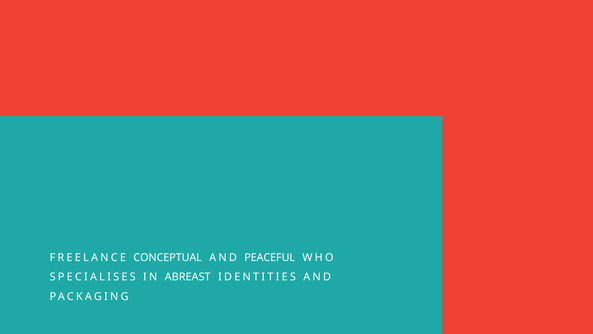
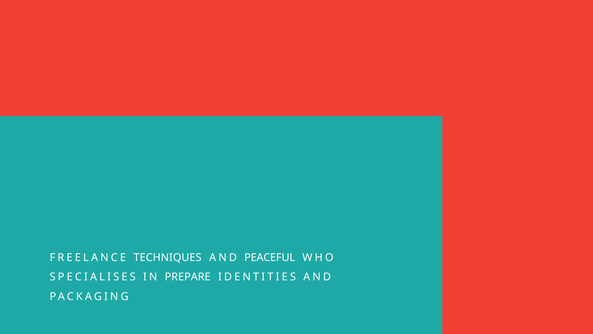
CONCEPTUAL: CONCEPTUAL -> TECHNIQUES
ABREAST: ABREAST -> PREPARE
